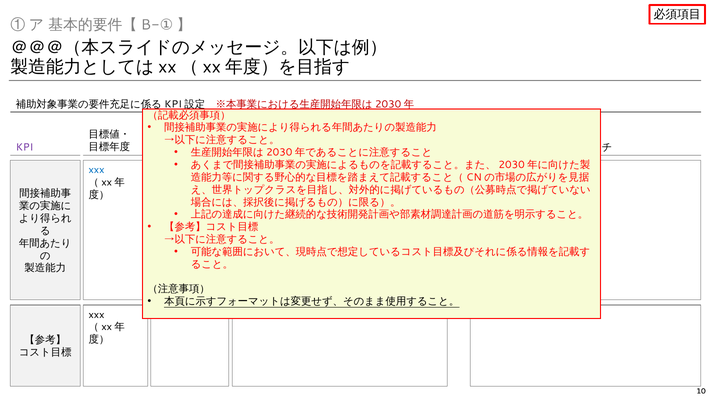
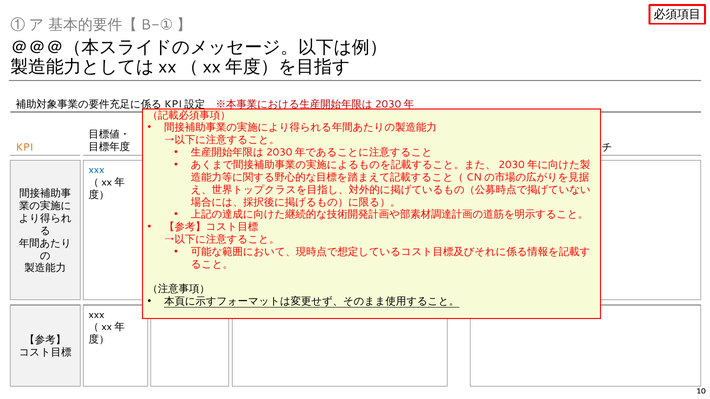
KPI colour: purple -> orange
